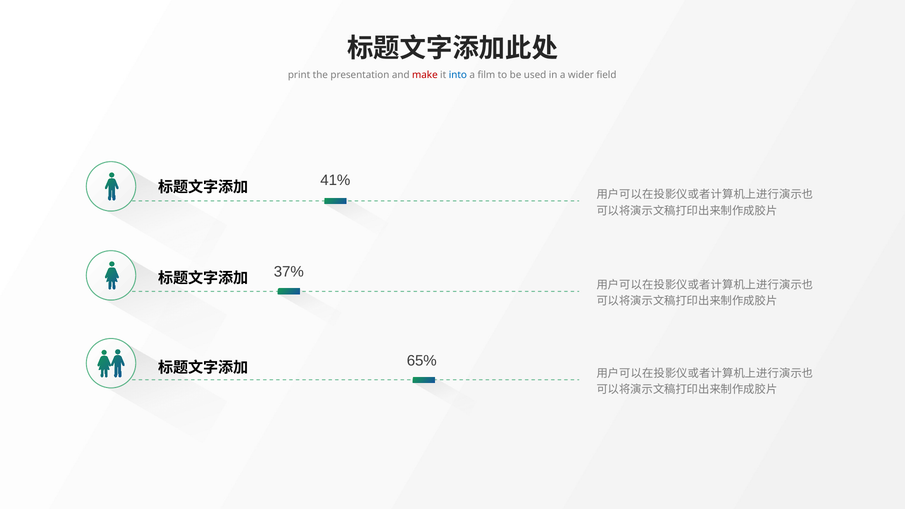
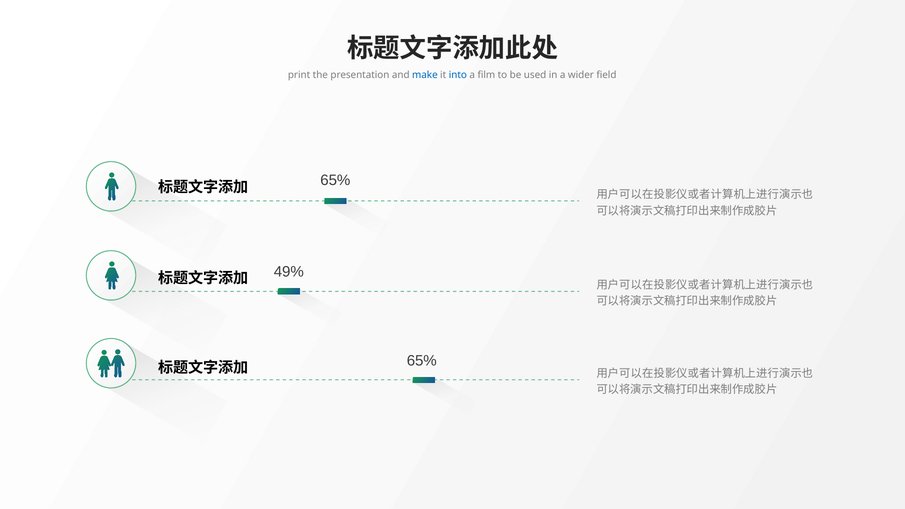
make colour: red -> blue
41% at (335, 180): 41% -> 65%
37%: 37% -> 49%
